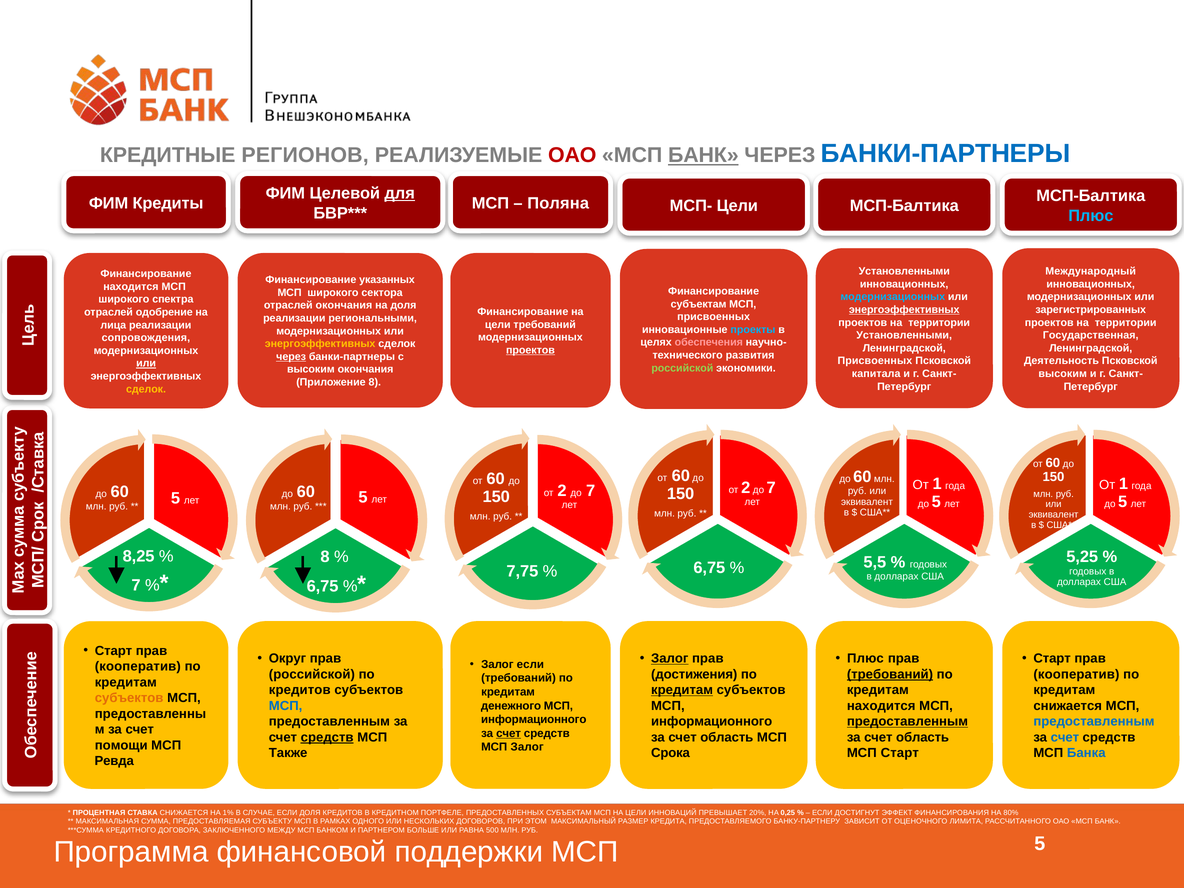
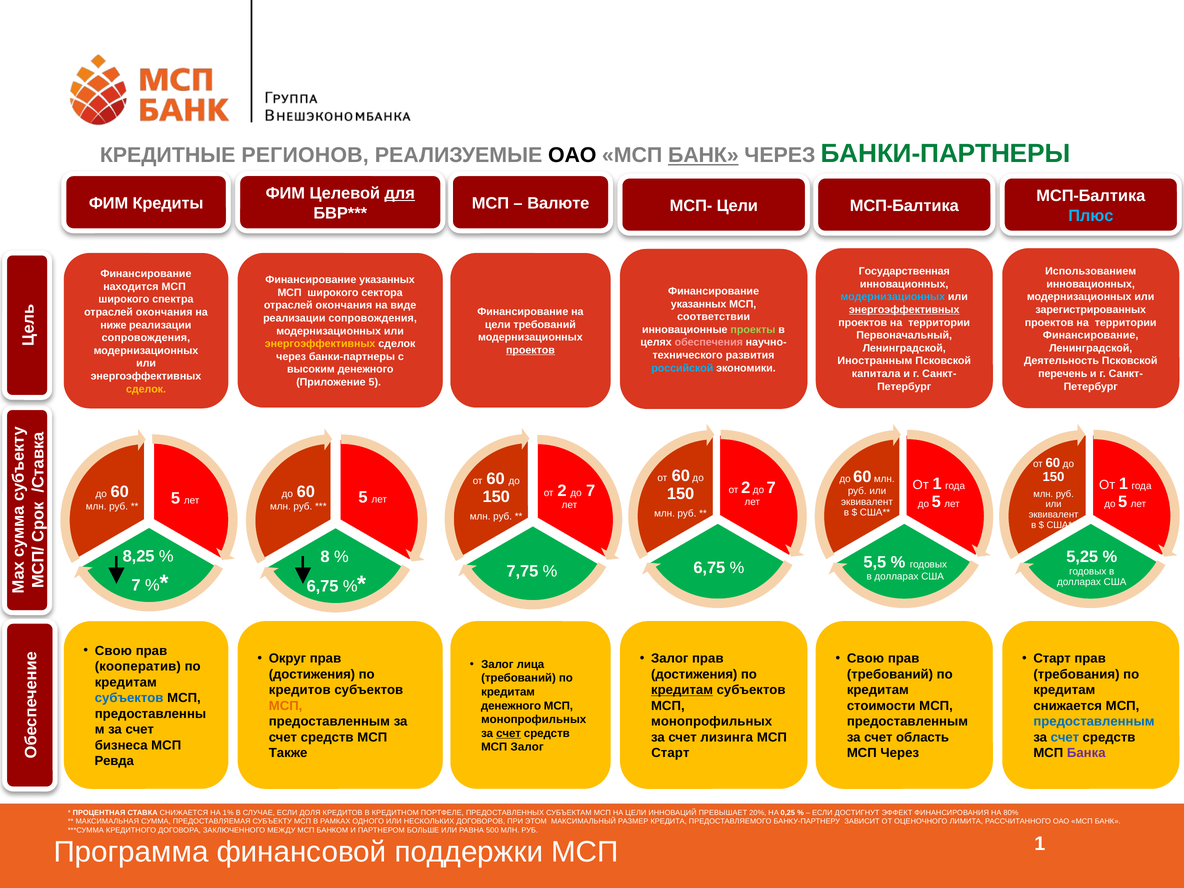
ОАО at (572, 155) colour: red -> black
БАНКИ-ПАРТНЕРЫ at (946, 154) colour: blue -> green
Поляна: Поляна -> Валюте
Установленными at (904, 271): Установленными -> Государственная
Международный: Международный -> Использованием
субъектам at (699, 304): субъектам -> указанных
на доля: доля -> виде
одобрение at (164, 312): одобрение -> окончания
присвоенных at (714, 317): присвоенных -> соответствии
региональными at (373, 318): региональными -> сопровождения
лица: лица -> ниже
проекты colour: light blue -> light green
Установленными at (904, 335): Установленными -> Первоначальный
Государственная at (1091, 335): Государственная -> Финансирование
через at (291, 357) underline: present -> none
Присвоенных at (875, 361): Присвоенных -> Иностранным
или at (146, 363) underline: present -> none
российской at (682, 368) colour: light green -> light blue
высоким окончания: окончания -> денежного
высоким at (1063, 374): высоким -> перечень
Приложение 8: 8 -> 5
Старт at (113, 651): Старт -> Свою
Залог at (670, 659) underline: present -> none
Плюс at (865, 659): Плюс -> Свою
Залог если: если -> лица
российской at (312, 674): российской -> достижения
требований at (890, 674) underline: present -> none
кооператив at (1076, 674): кооператив -> требования
субъектов at (129, 698) colour: orange -> blue
МСП at (286, 706) colour: blue -> orange
находится at (881, 706): находится -> стоимости
информационного at (534, 720): информационного -> монопрофильных
информационного at (712, 722): информационного -> монопрофильных
предоставленным at (907, 722) underline: present -> none
средств at (327, 737) underline: present -> none
область at (727, 737): область -> лизинга
помощи: помощи -> бизнеса
Срока at (670, 753): Срока -> Старт
МСП Старт: Старт -> Через
Банка colour: blue -> purple
МСП 5: 5 -> 1
